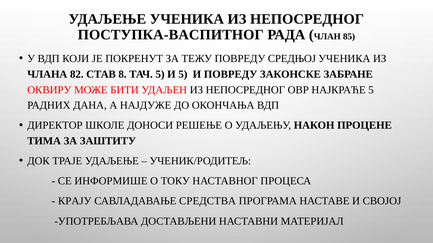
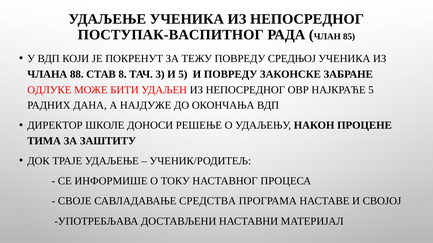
ПОСТУПКА-ВАСПИТНОГ: ПОСТУПКА-ВАСПИТНОГ -> ПОСТУПАК-ВАСПИТНОГ
82: 82 -> 88
ТАЧ 5: 5 -> 3
ОКВИРУ: ОКВИРУ -> ОДЛУКЕ
КРАЈУ: КРАЈУ -> СВОЈЕ
